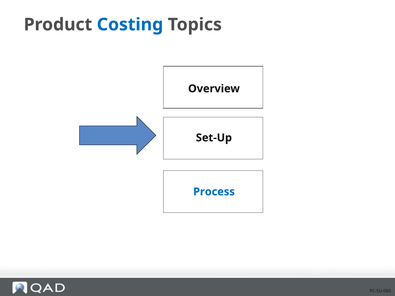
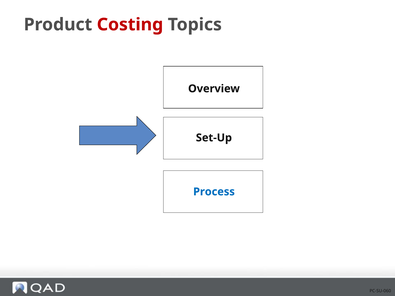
Costing colour: blue -> red
